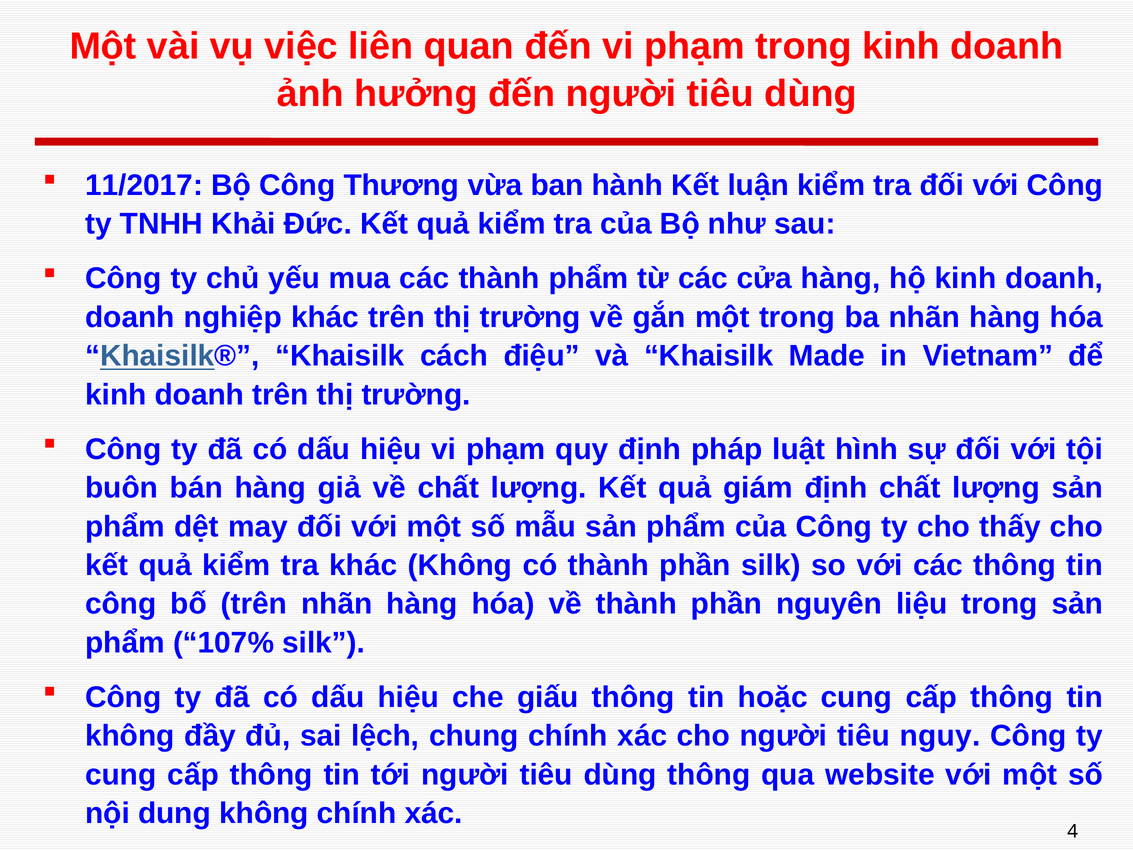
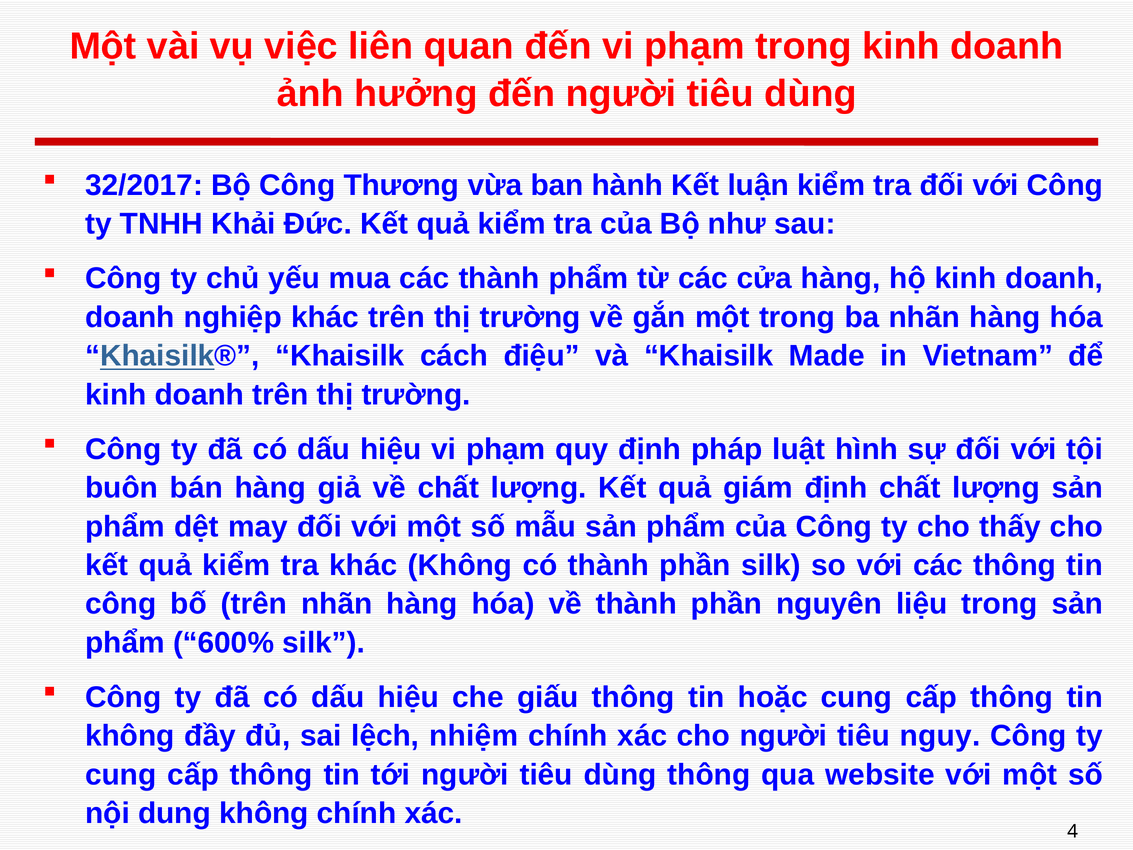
11/2017: 11/2017 -> 32/2017
107%: 107% -> 600%
chung: chung -> nhiệm
